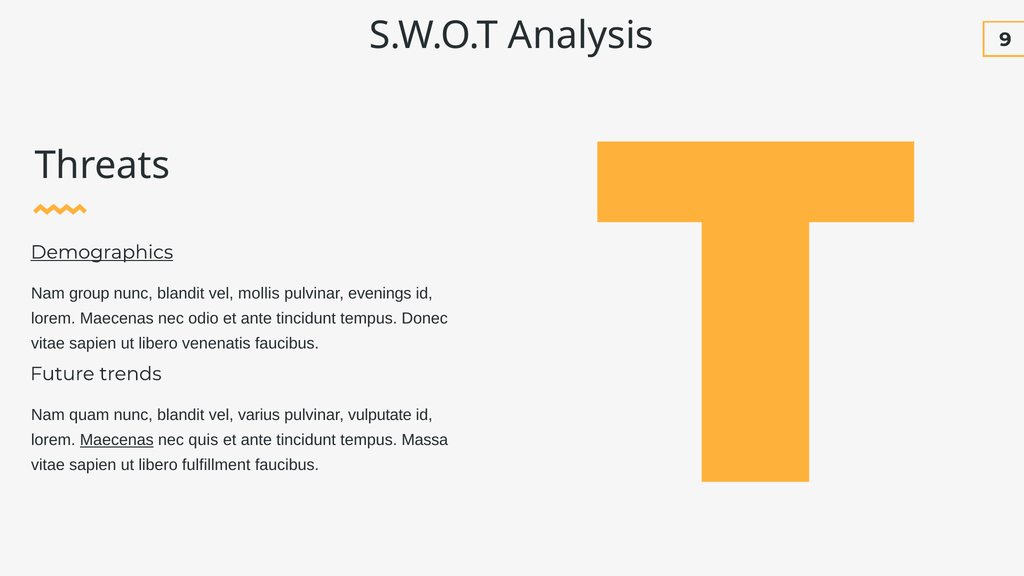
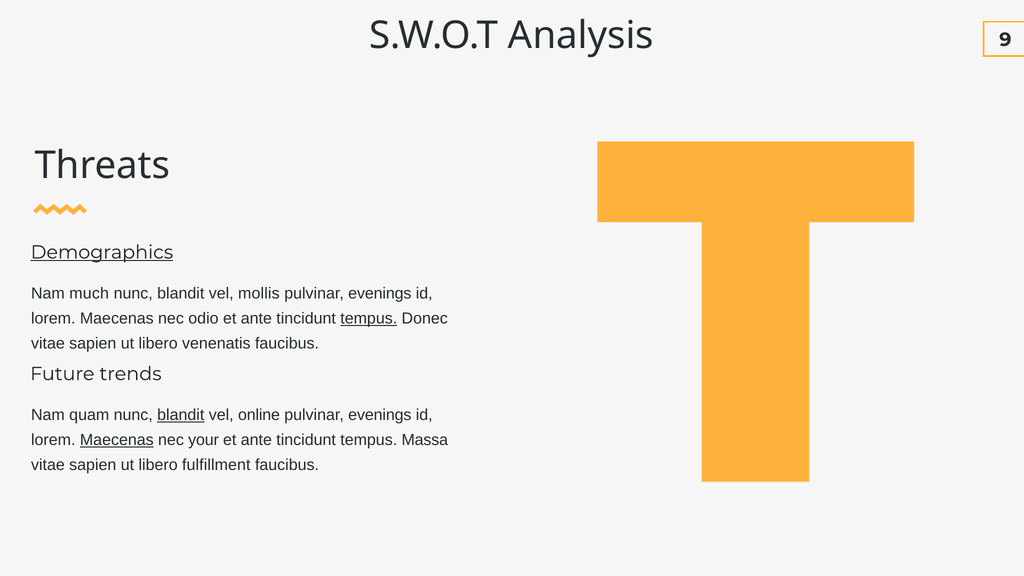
group: group -> much
tempus at (369, 319) underline: none -> present
blandit at (181, 415) underline: none -> present
varius: varius -> online
vulputate at (380, 415): vulputate -> evenings
quis: quis -> your
